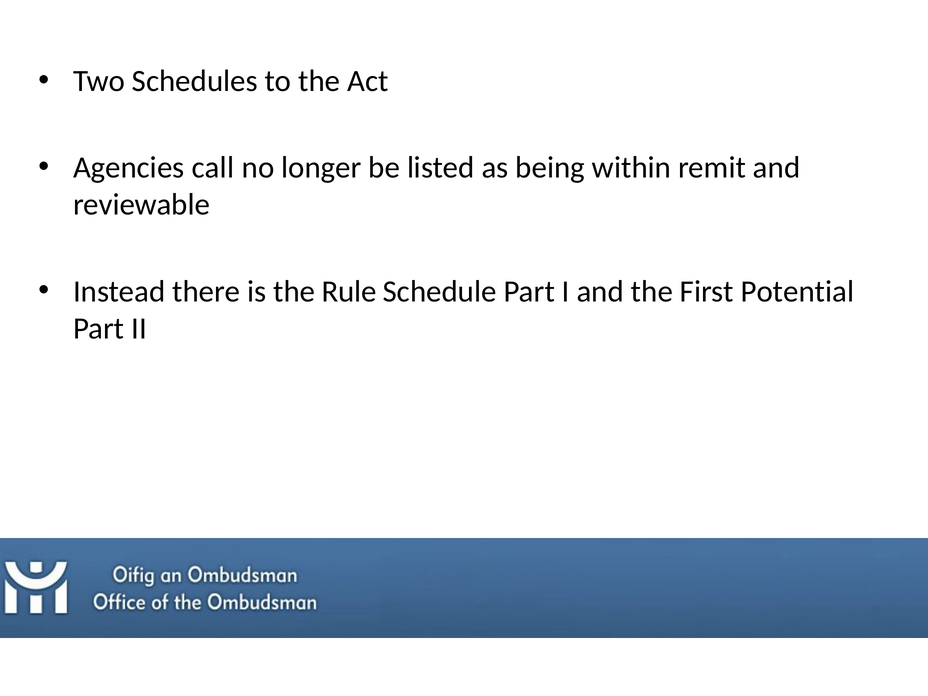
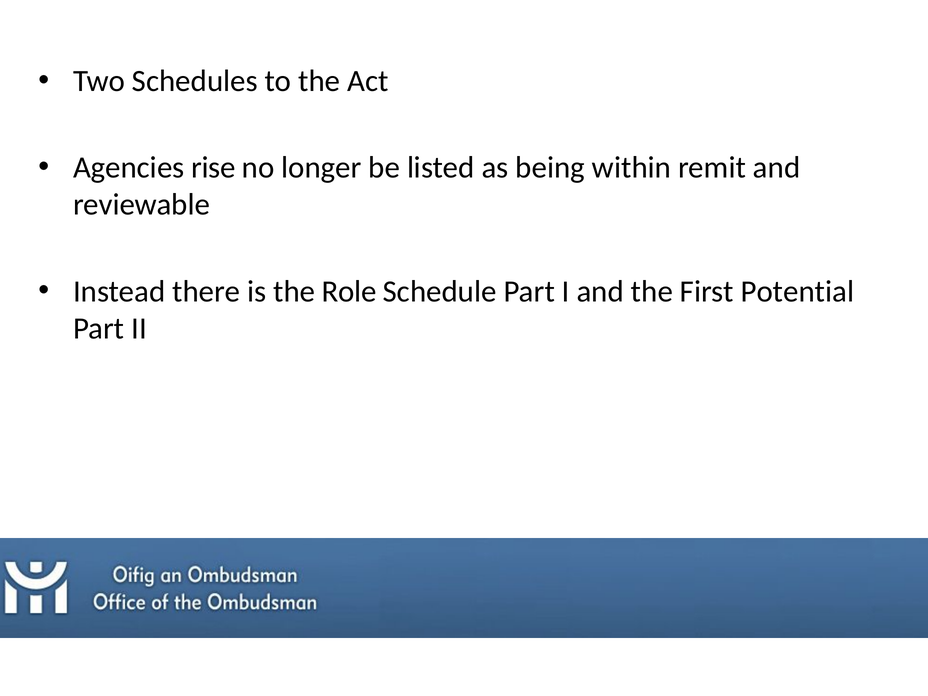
call: call -> rise
Rule: Rule -> Role
